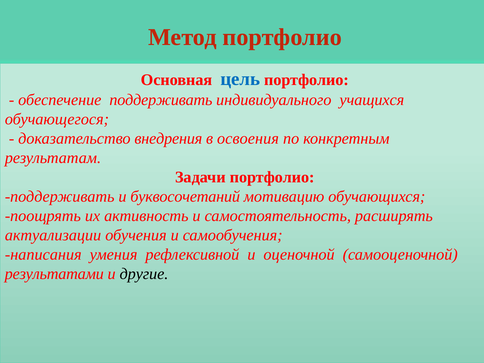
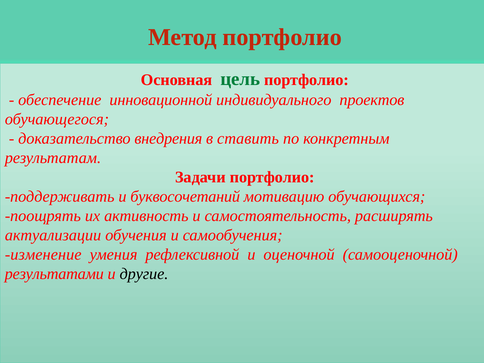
цель colour: blue -> green
обеспечение поддерживать: поддерживать -> инновационной
учащихся: учащихся -> проектов
освоения: освоения -> ставить
написания: написания -> изменение
